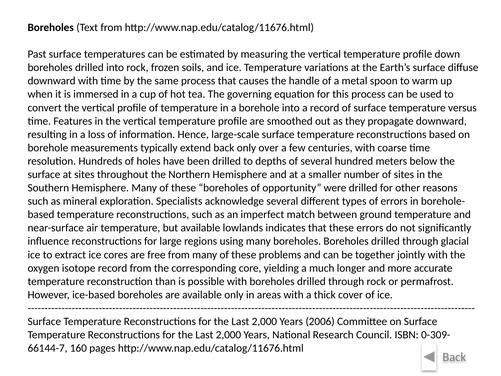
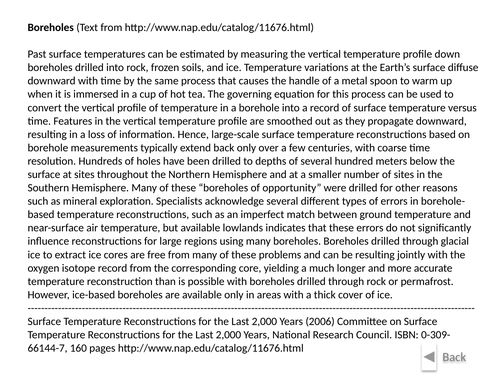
be together: together -> resulting
